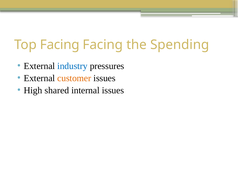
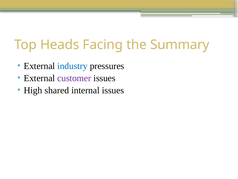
Top Facing: Facing -> Heads
Spending: Spending -> Summary
customer colour: orange -> purple
